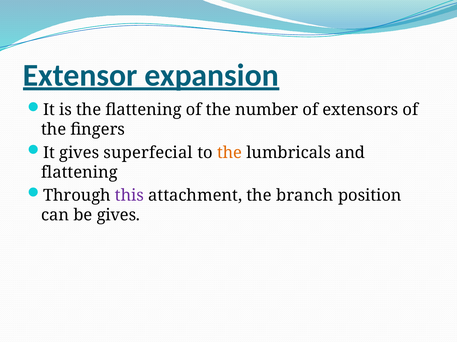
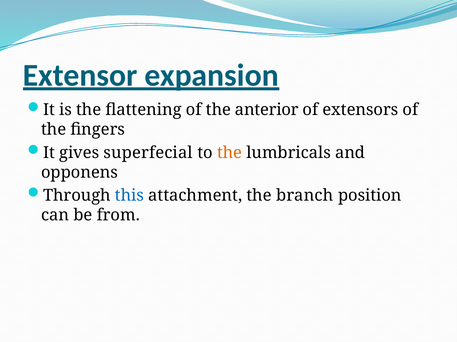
number: number -> anterior
flattening at (79, 173): flattening -> opponens
this colour: purple -> blue
be gives: gives -> from
